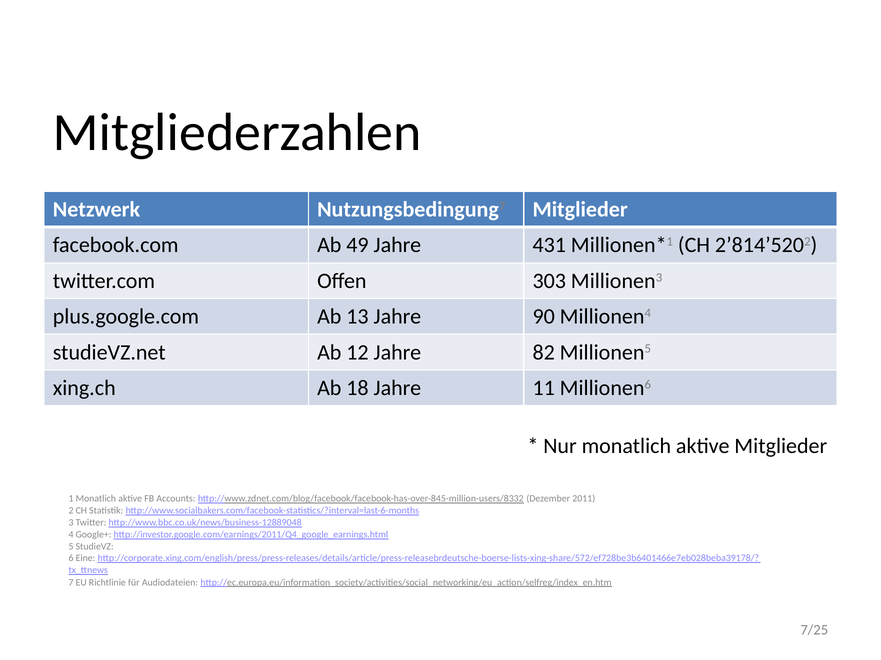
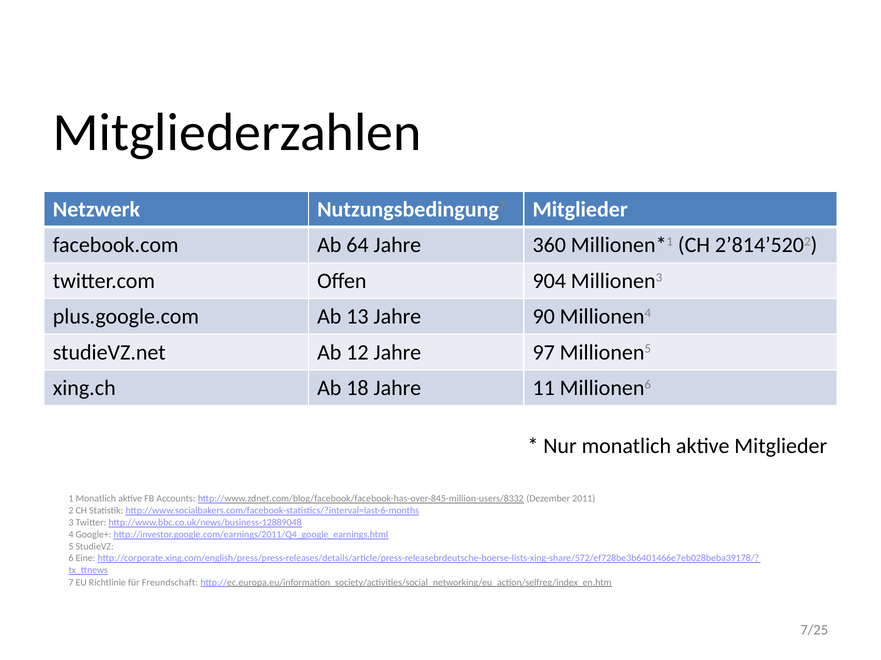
49: 49 -> 64
431: 431 -> 360
303: 303 -> 904
82: 82 -> 97
Audiodateien: Audiodateien -> Freundschaft
